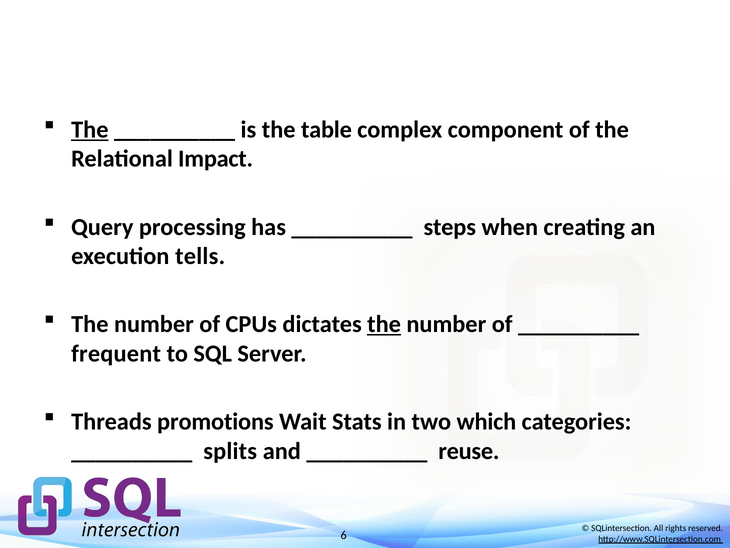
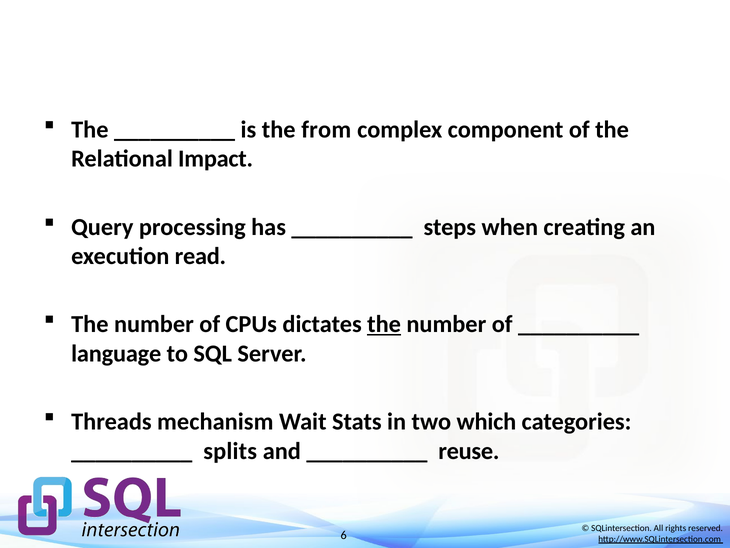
The at (90, 129) underline: present -> none
table: table -> from
tells: tells -> read
frequent: frequent -> language
promotions: promotions -> mechanism
